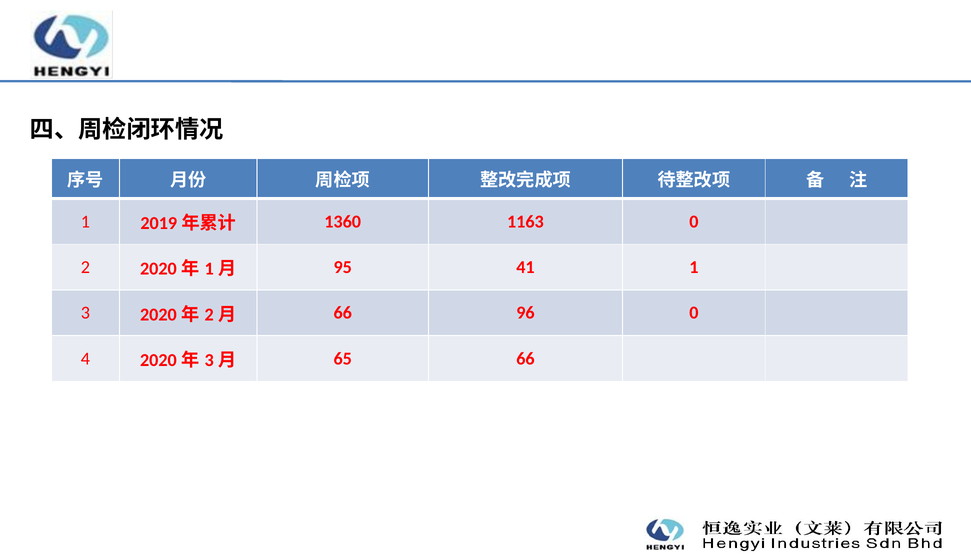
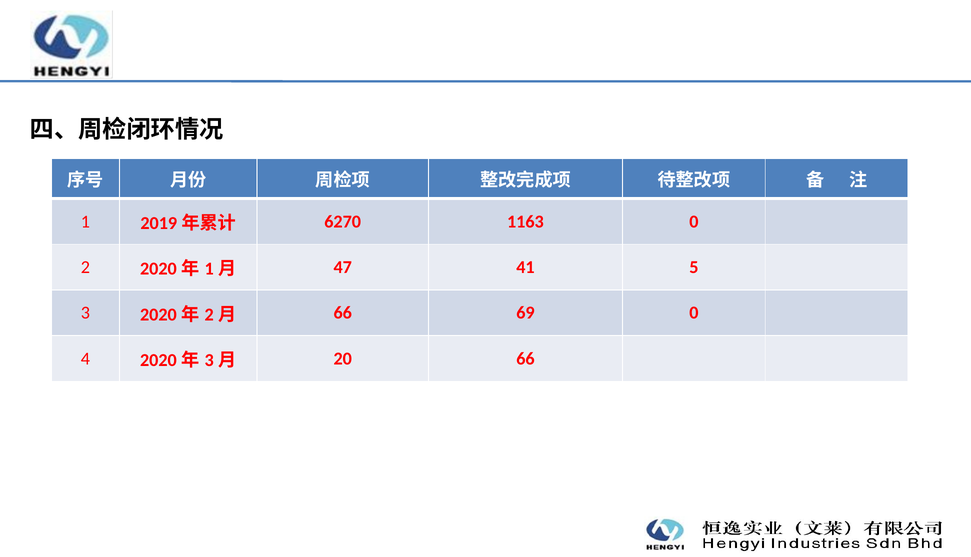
1360: 1360 -> 6270
95: 95 -> 47
41 1: 1 -> 5
96: 96 -> 69
65: 65 -> 20
